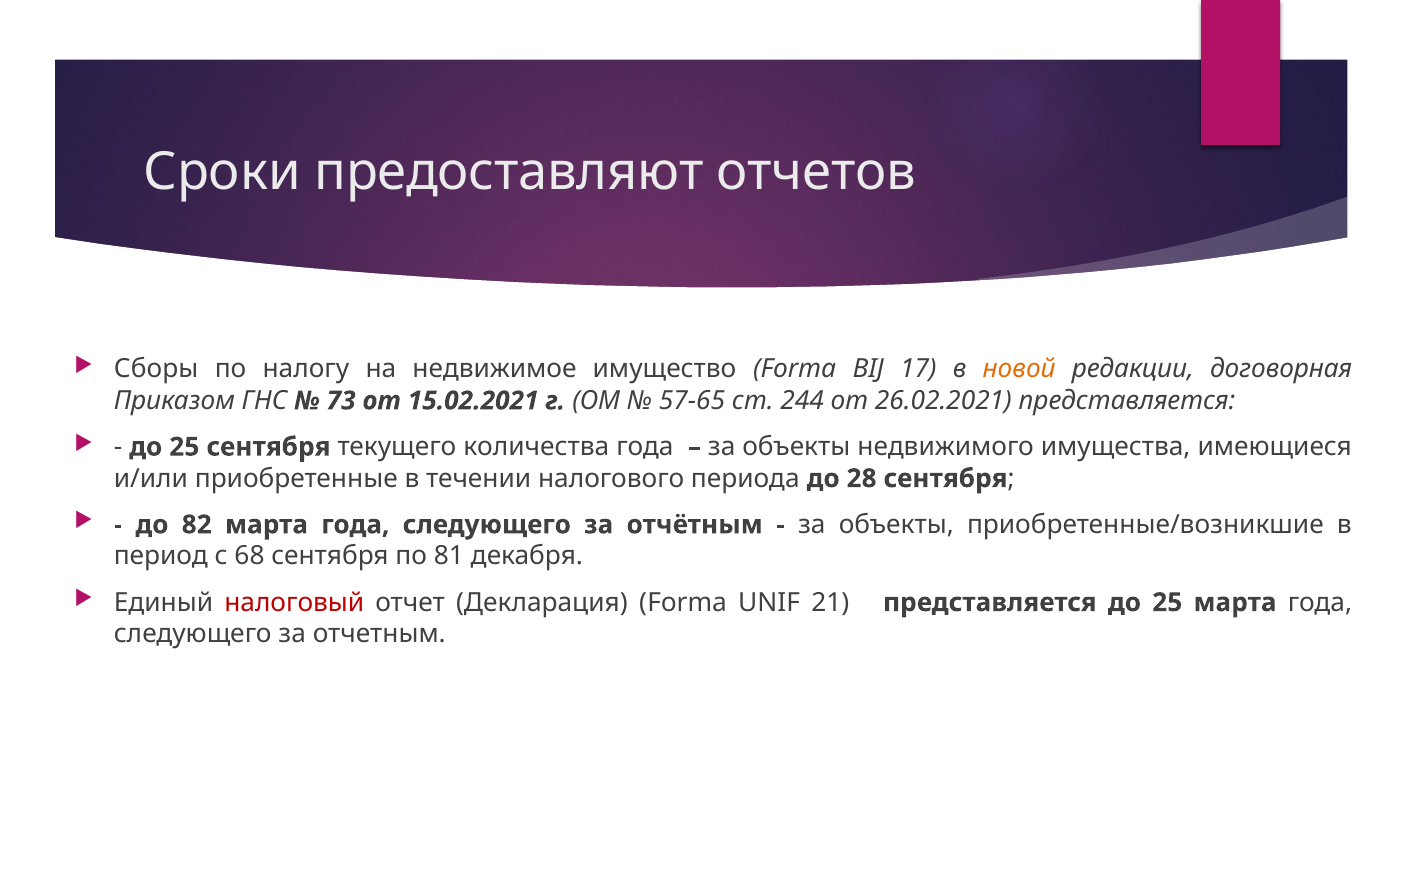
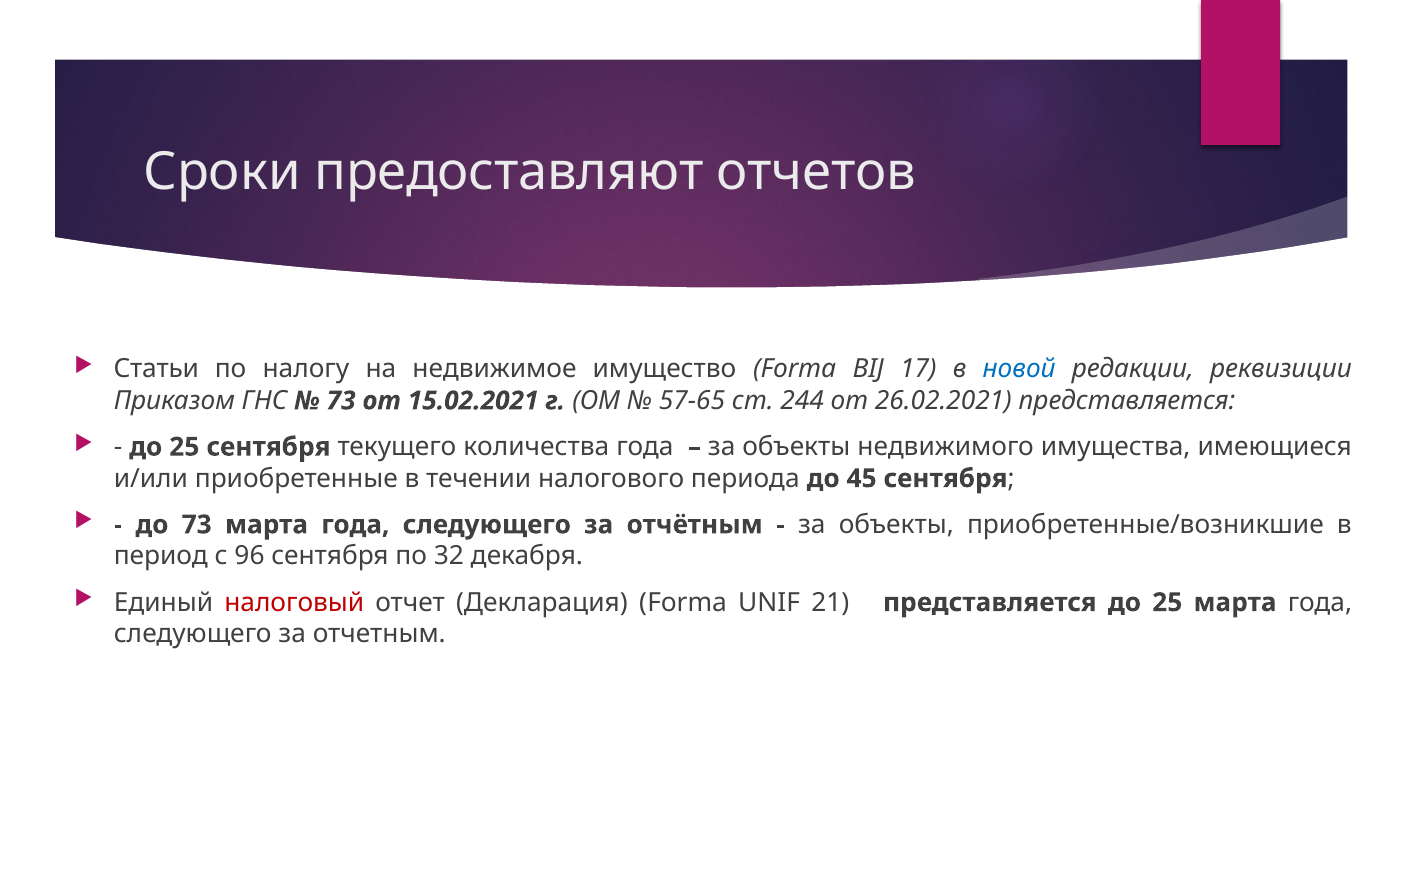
Сборы: Сборы -> Статьи
новой colour: orange -> blue
договорная: договорная -> реквизиции
28: 28 -> 45
до 82: 82 -> 73
68: 68 -> 96
81: 81 -> 32
